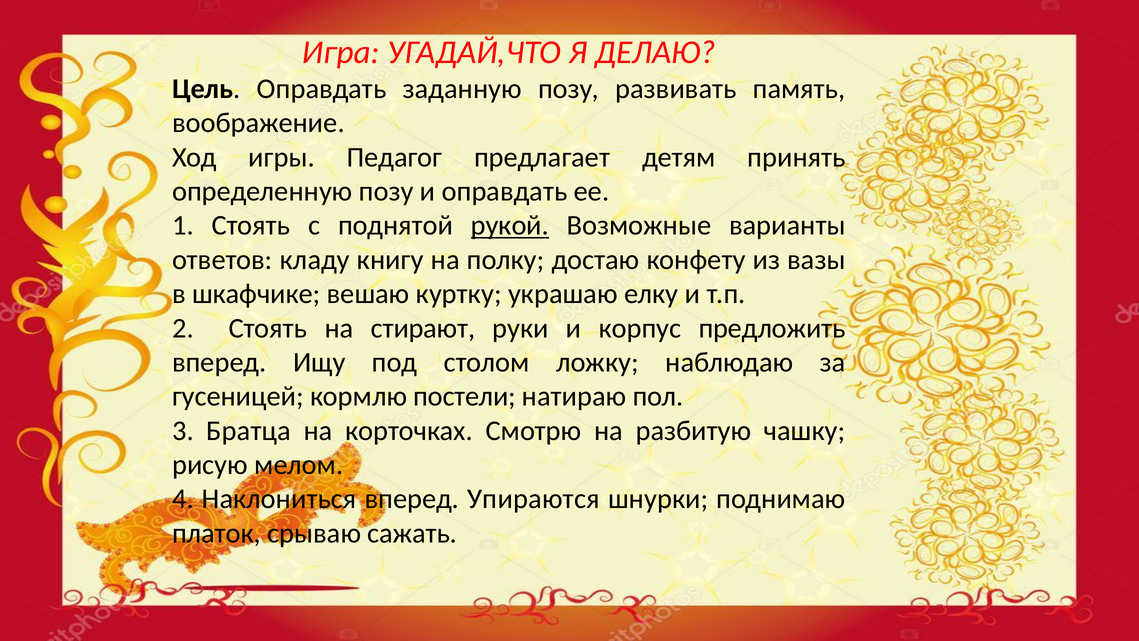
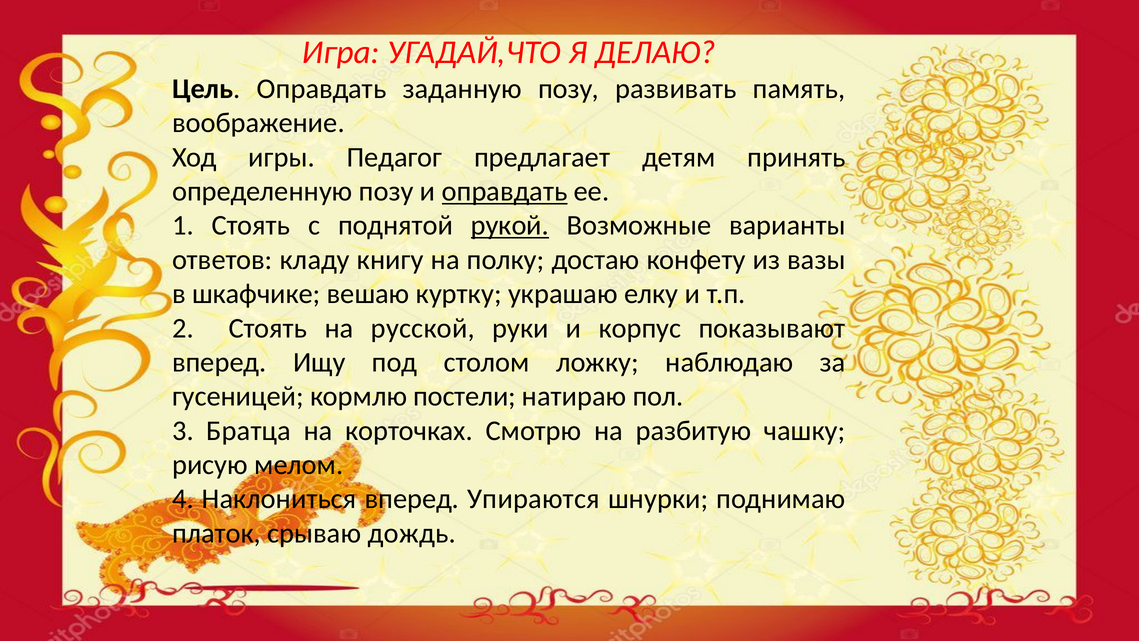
оправдать at (505, 191) underline: none -> present
стирают: стирают -> русской
предложить: предложить -> показывают
сажать: сажать -> дождь
